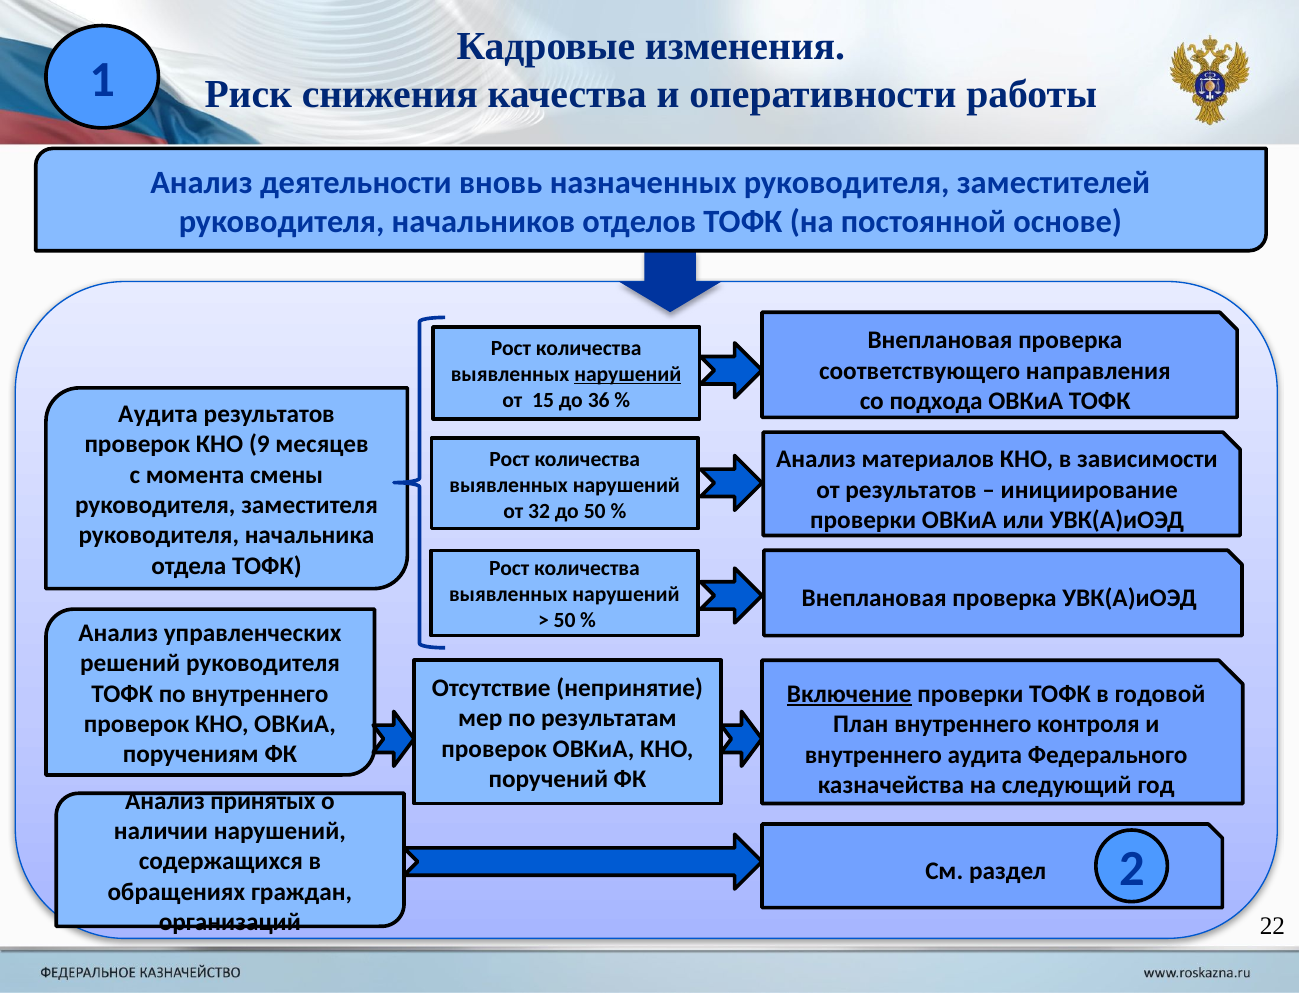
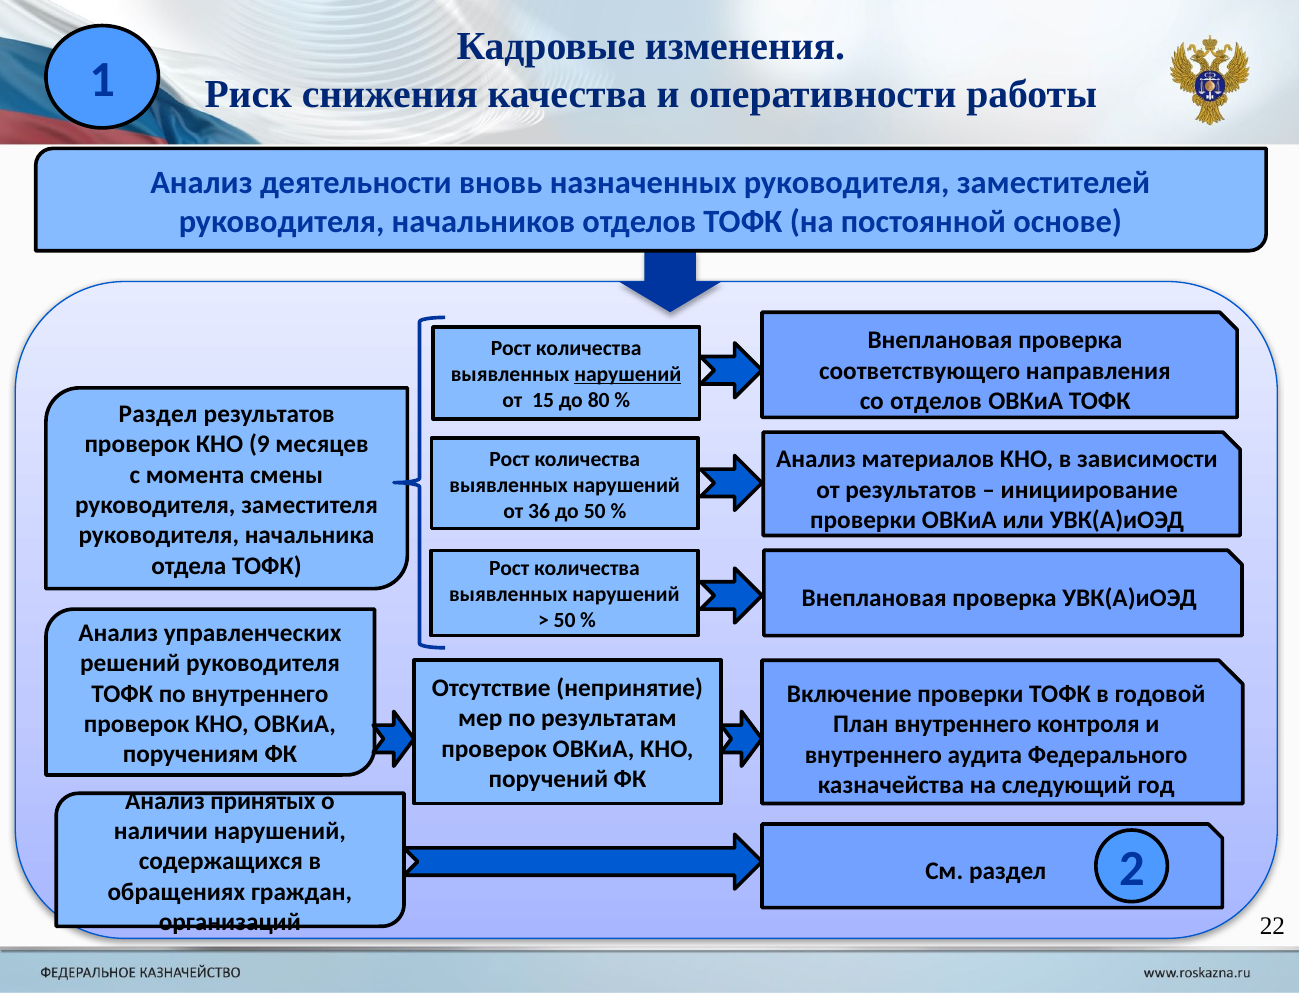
со подхода: подхода -> отделов
36: 36 -> 80
Аудита at (158, 414): Аудита -> Раздел
32: 32 -> 36
Включение underline: present -> none
